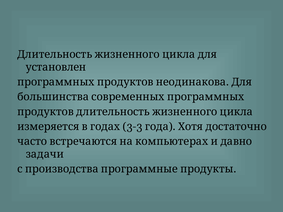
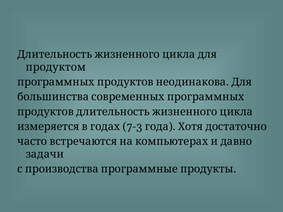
установлен: установлен -> продуктом
3-3: 3-3 -> 7-3
